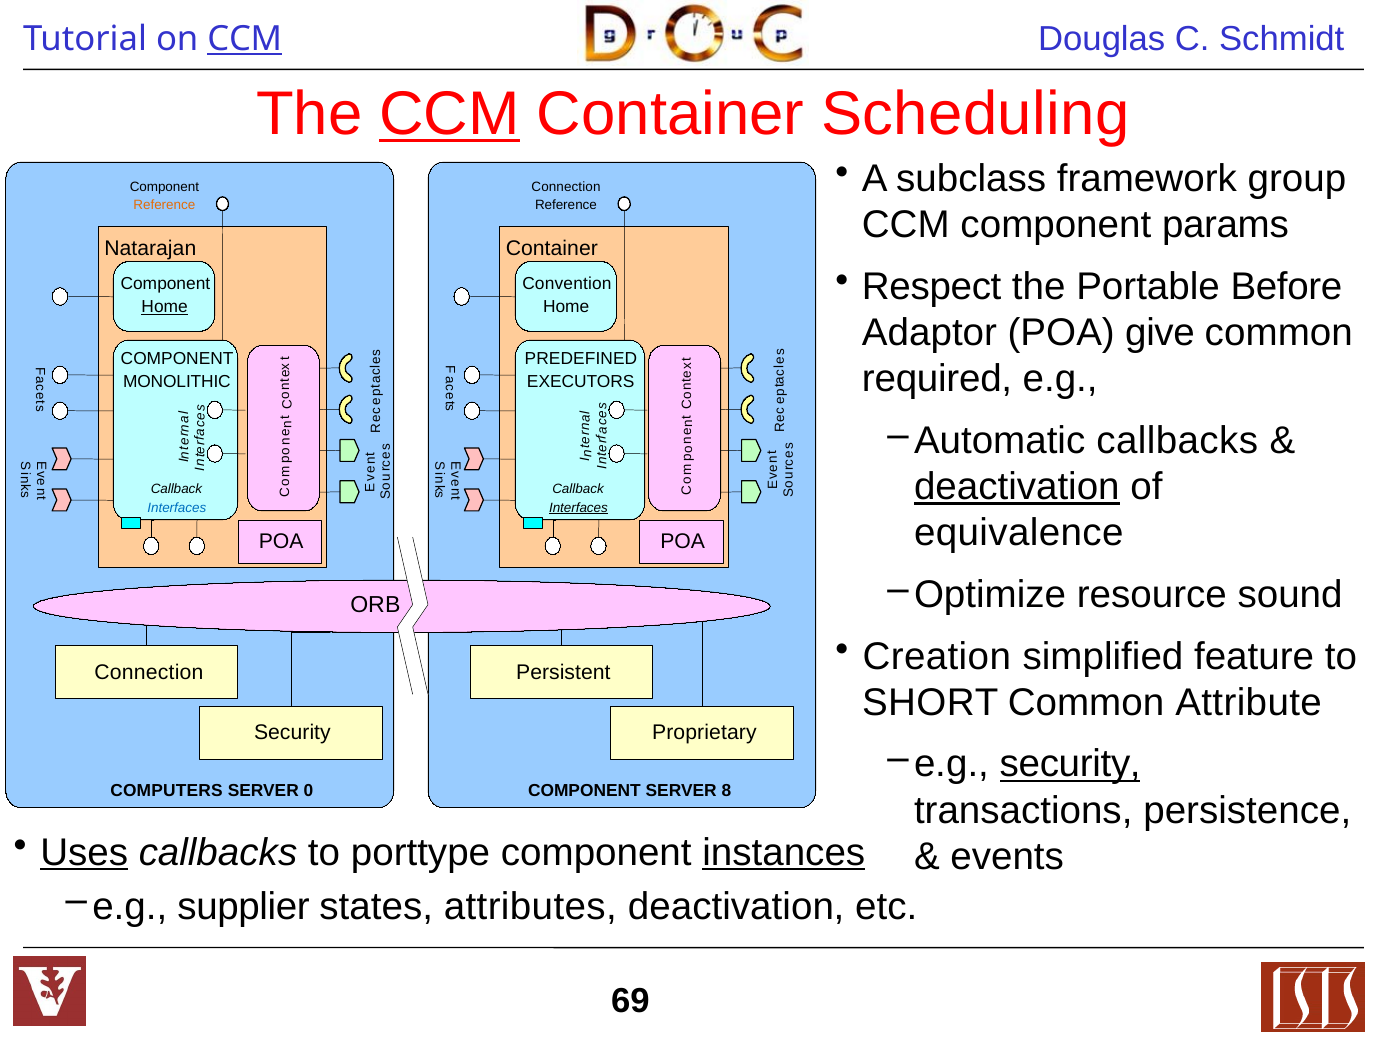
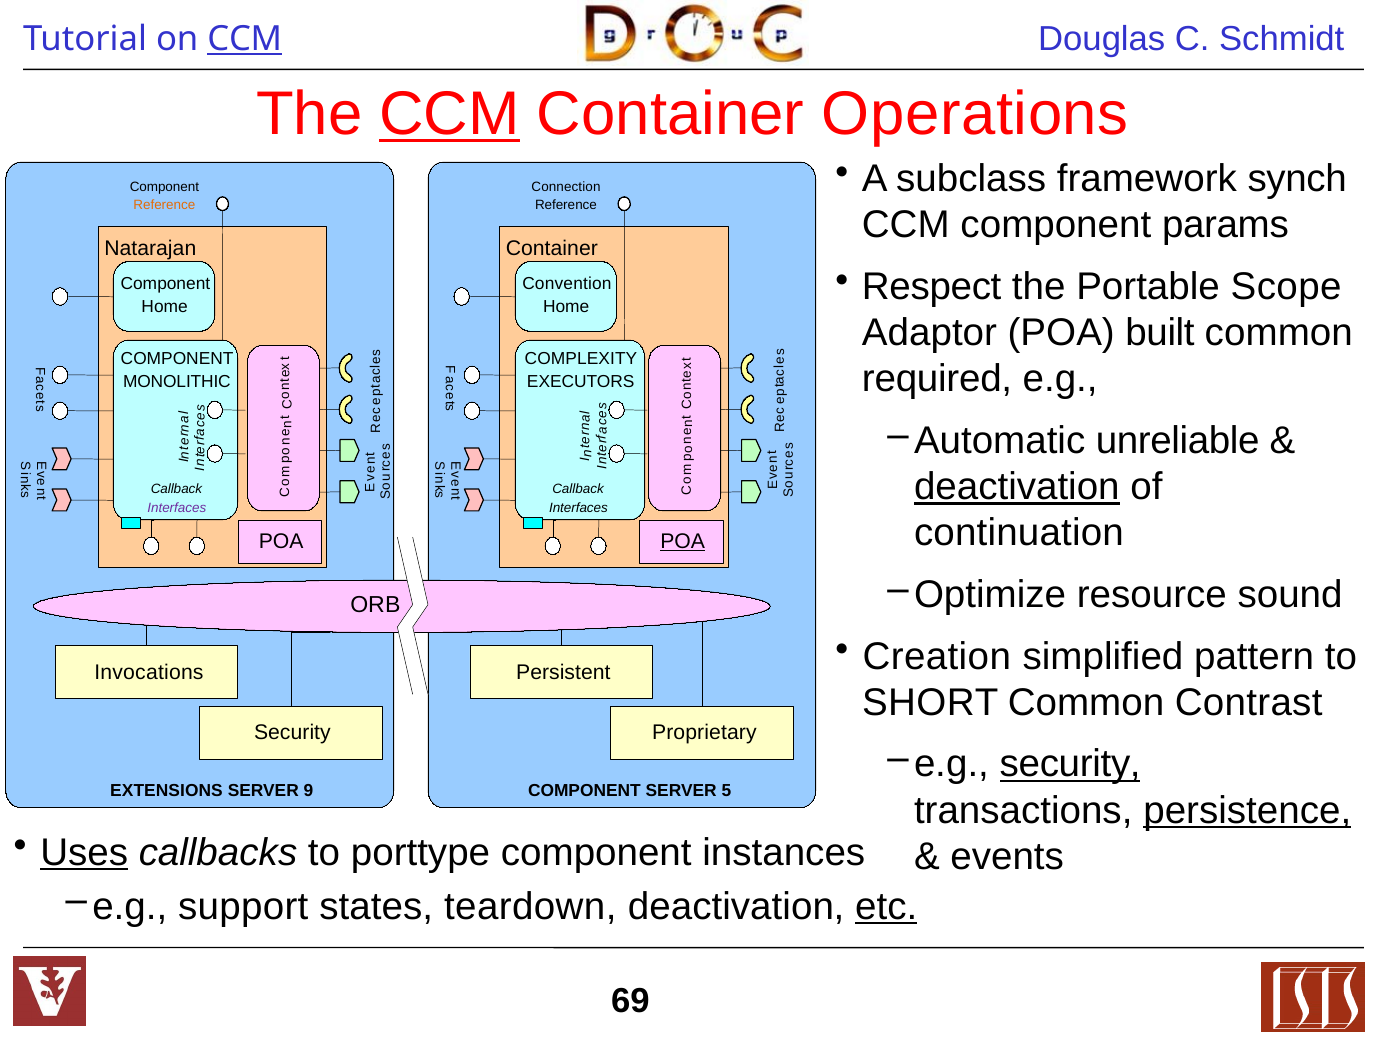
Scheduling: Scheduling -> Operations
group: group -> synch
Before: Before -> Scope
Home at (165, 307) underline: present -> none
give: give -> built
PREDEFINED: PREDEFINED -> COMPLEXITY
Automatic callbacks: callbacks -> unreliable
Interfaces at (177, 508) colour: blue -> purple
Interfaces at (578, 508) underline: present -> none
equivalence: equivalence -> continuation
POA at (683, 542) underline: none -> present
feature: feature -> pattern
Connection at (149, 673): Connection -> Invocations
Attribute: Attribute -> Contrast
COMPUTERS: COMPUTERS -> EXTENSIONS
0: 0 -> 9
8: 8 -> 5
persistence underline: none -> present
instances underline: present -> none
supplier: supplier -> support
attributes: attributes -> teardown
etc underline: none -> present
